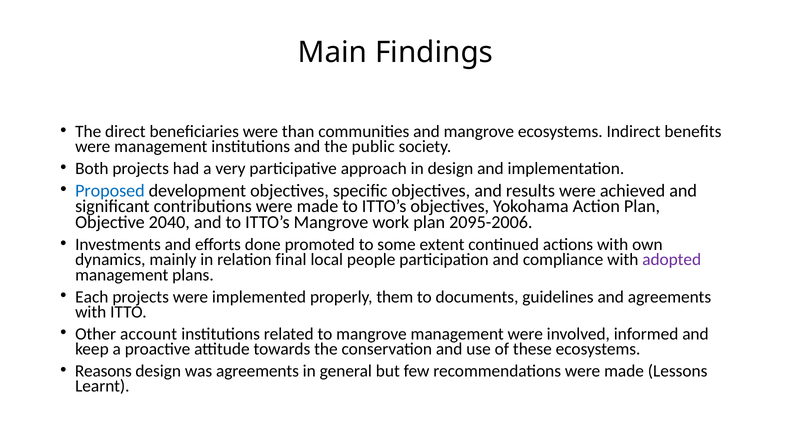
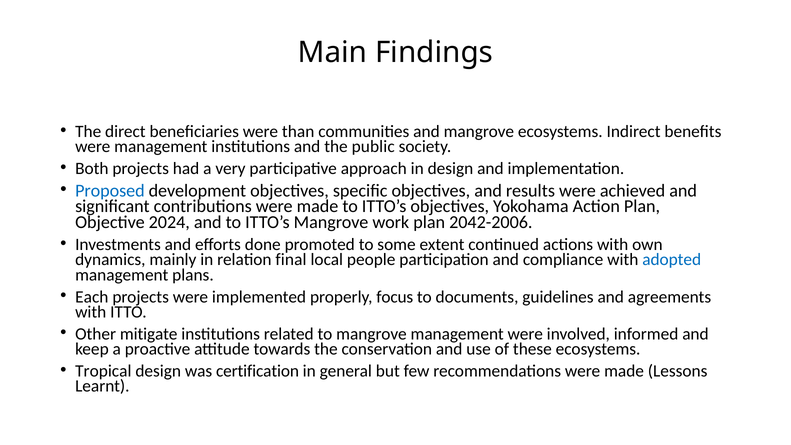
2040: 2040 -> 2024
2095-2006: 2095-2006 -> 2042-2006
adopted colour: purple -> blue
them: them -> focus
account: account -> mitigate
Reasons: Reasons -> Tropical
was agreements: agreements -> certification
